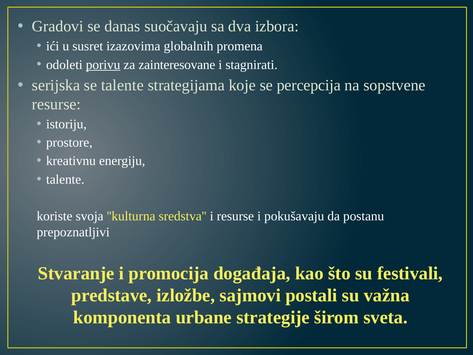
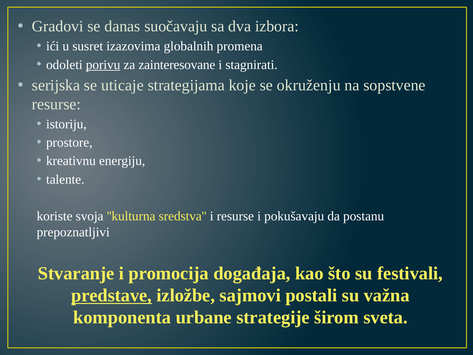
se talente: talente -> uticaje
percepcija: percepcija -> okruženju
predstave underline: none -> present
